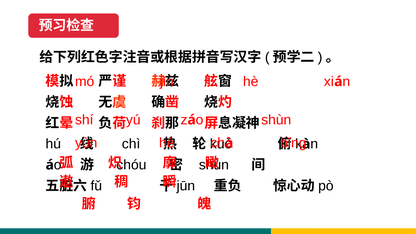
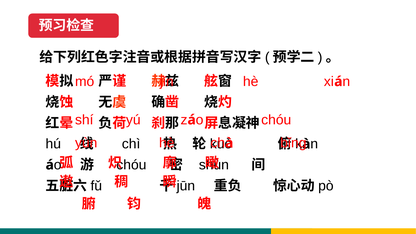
shùn at (276, 120): shùn -> chóu
